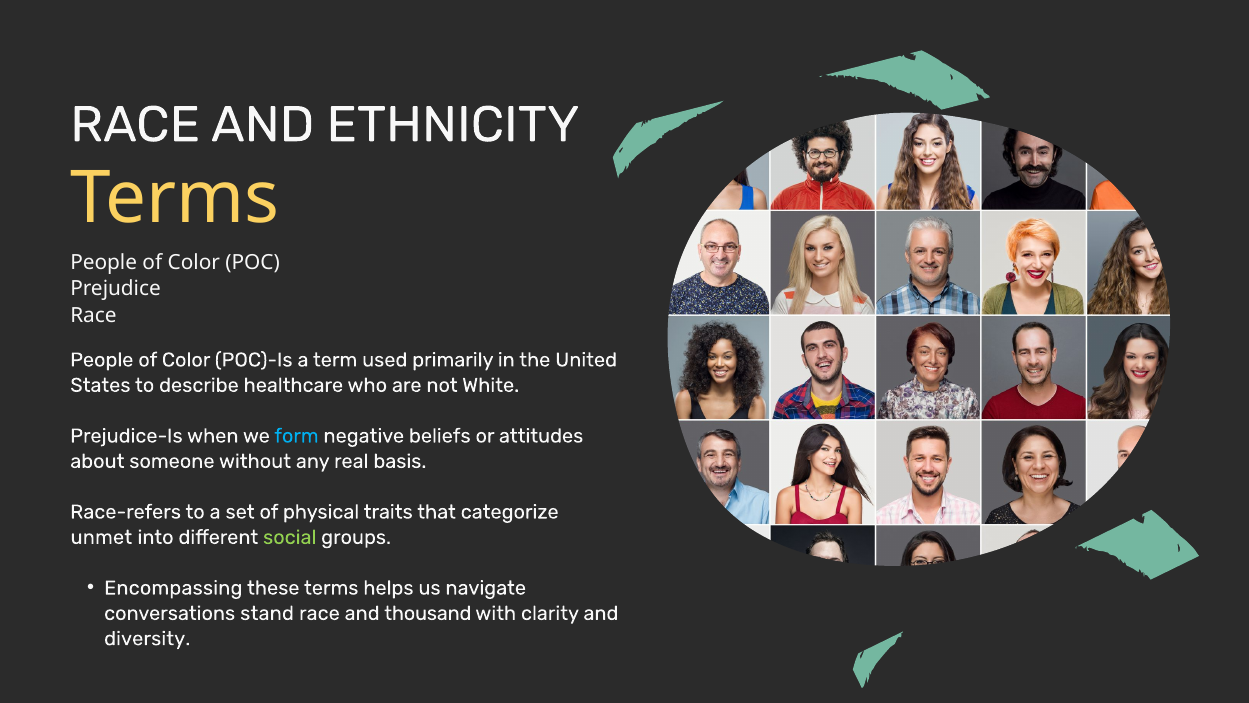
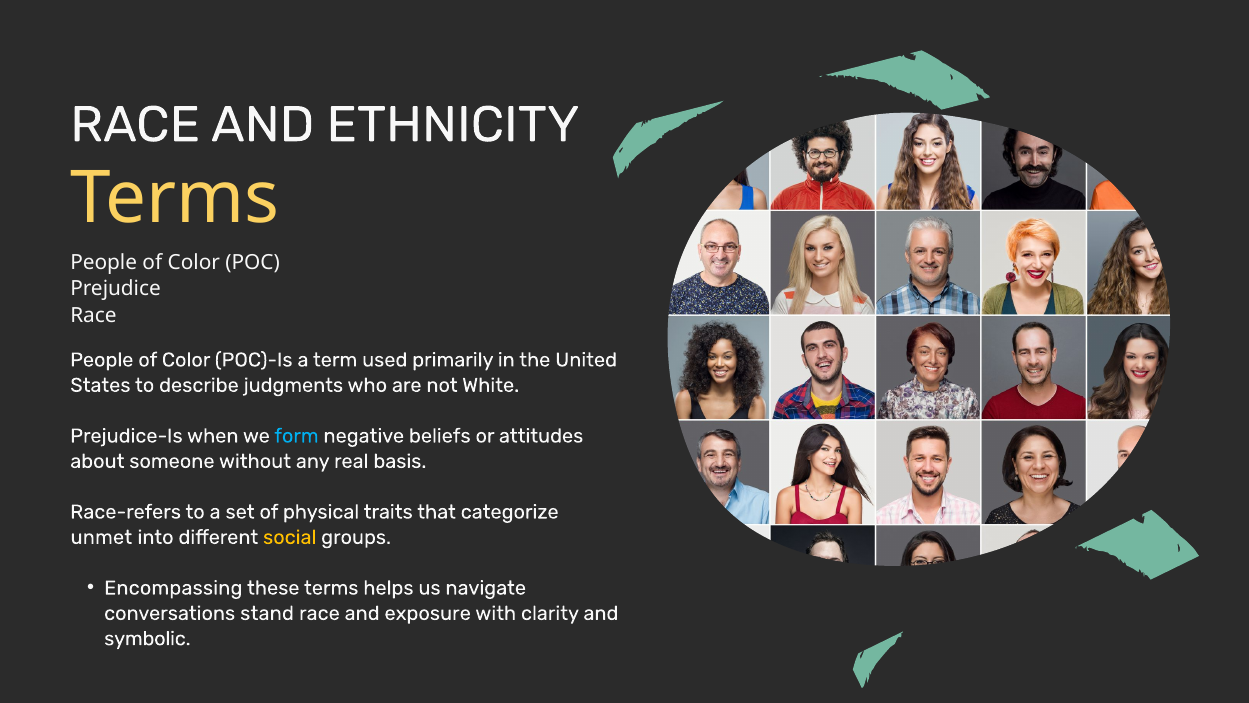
healthcare: healthcare -> judgments
social colour: light green -> yellow
thousand: thousand -> exposure
diversity: diversity -> symbolic
